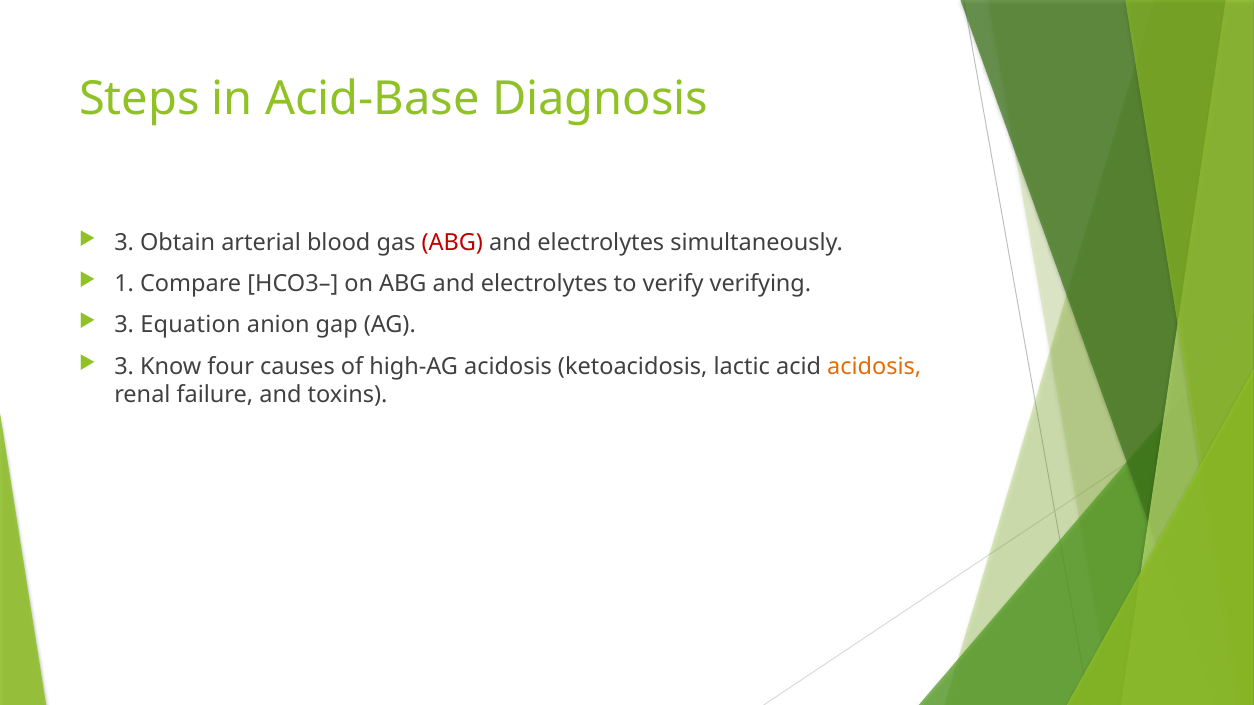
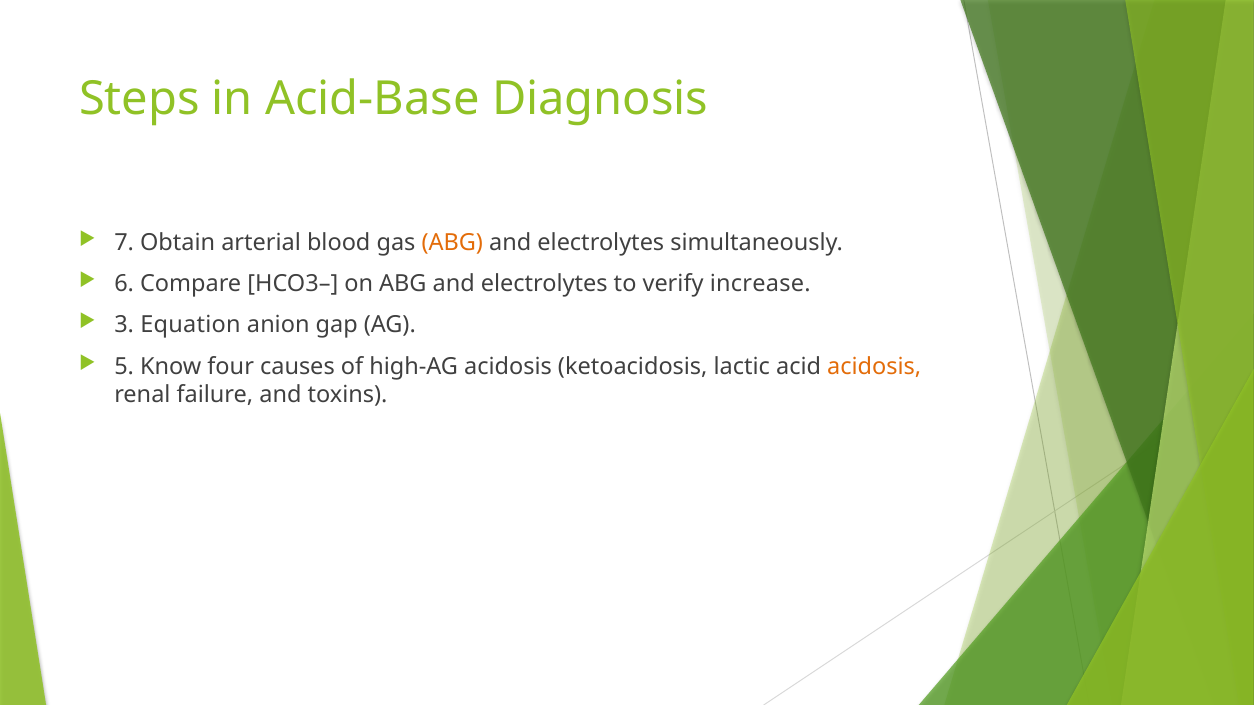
3 at (124, 243): 3 -> 7
ABG at (452, 243) colour: red -> orange
1: 1 -> 6
verifying: verifying -> increase
3 at (124, 367): 3 -> 5
